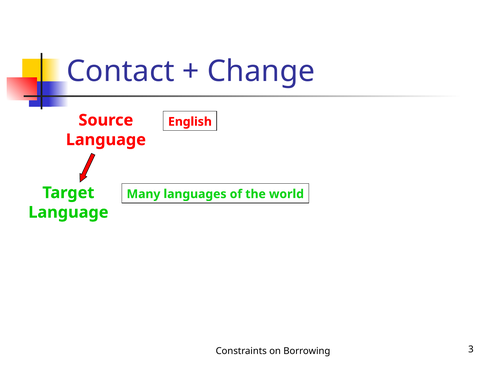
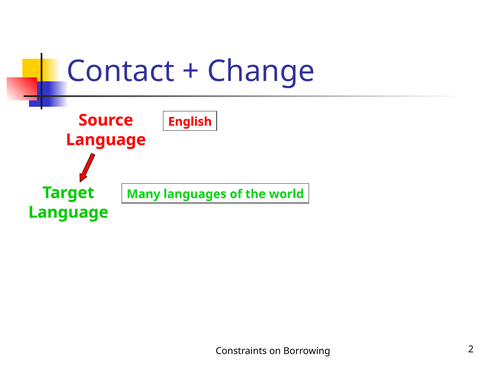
3: 3 -> 2
